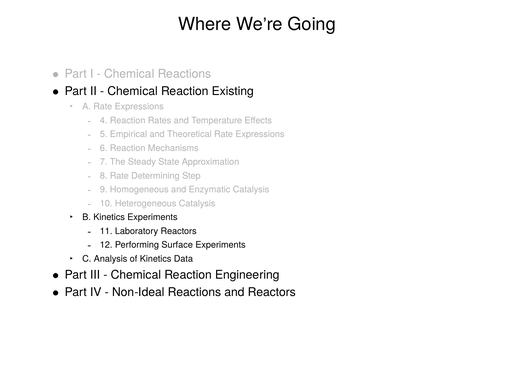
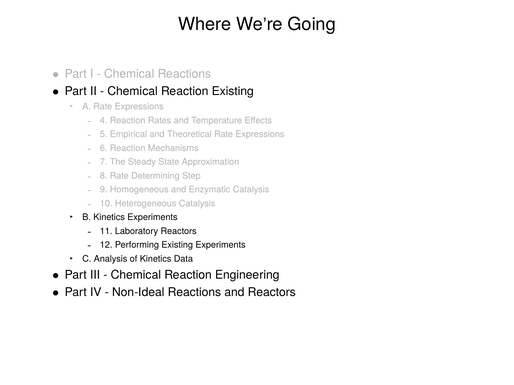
Performing Surface: Surface -> Existing
